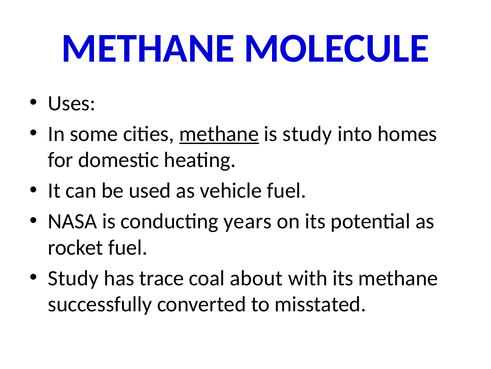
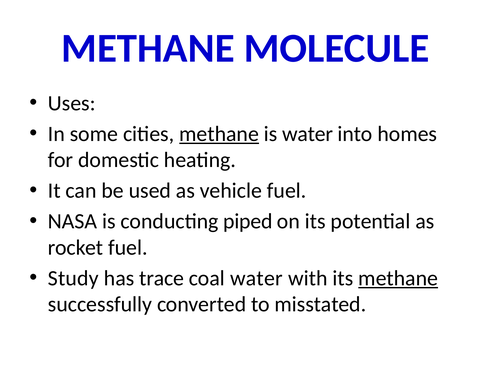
is study: study -> water
years: years -> piped
coal about: about -> water
methane at (398, 278) underline: none -> present
